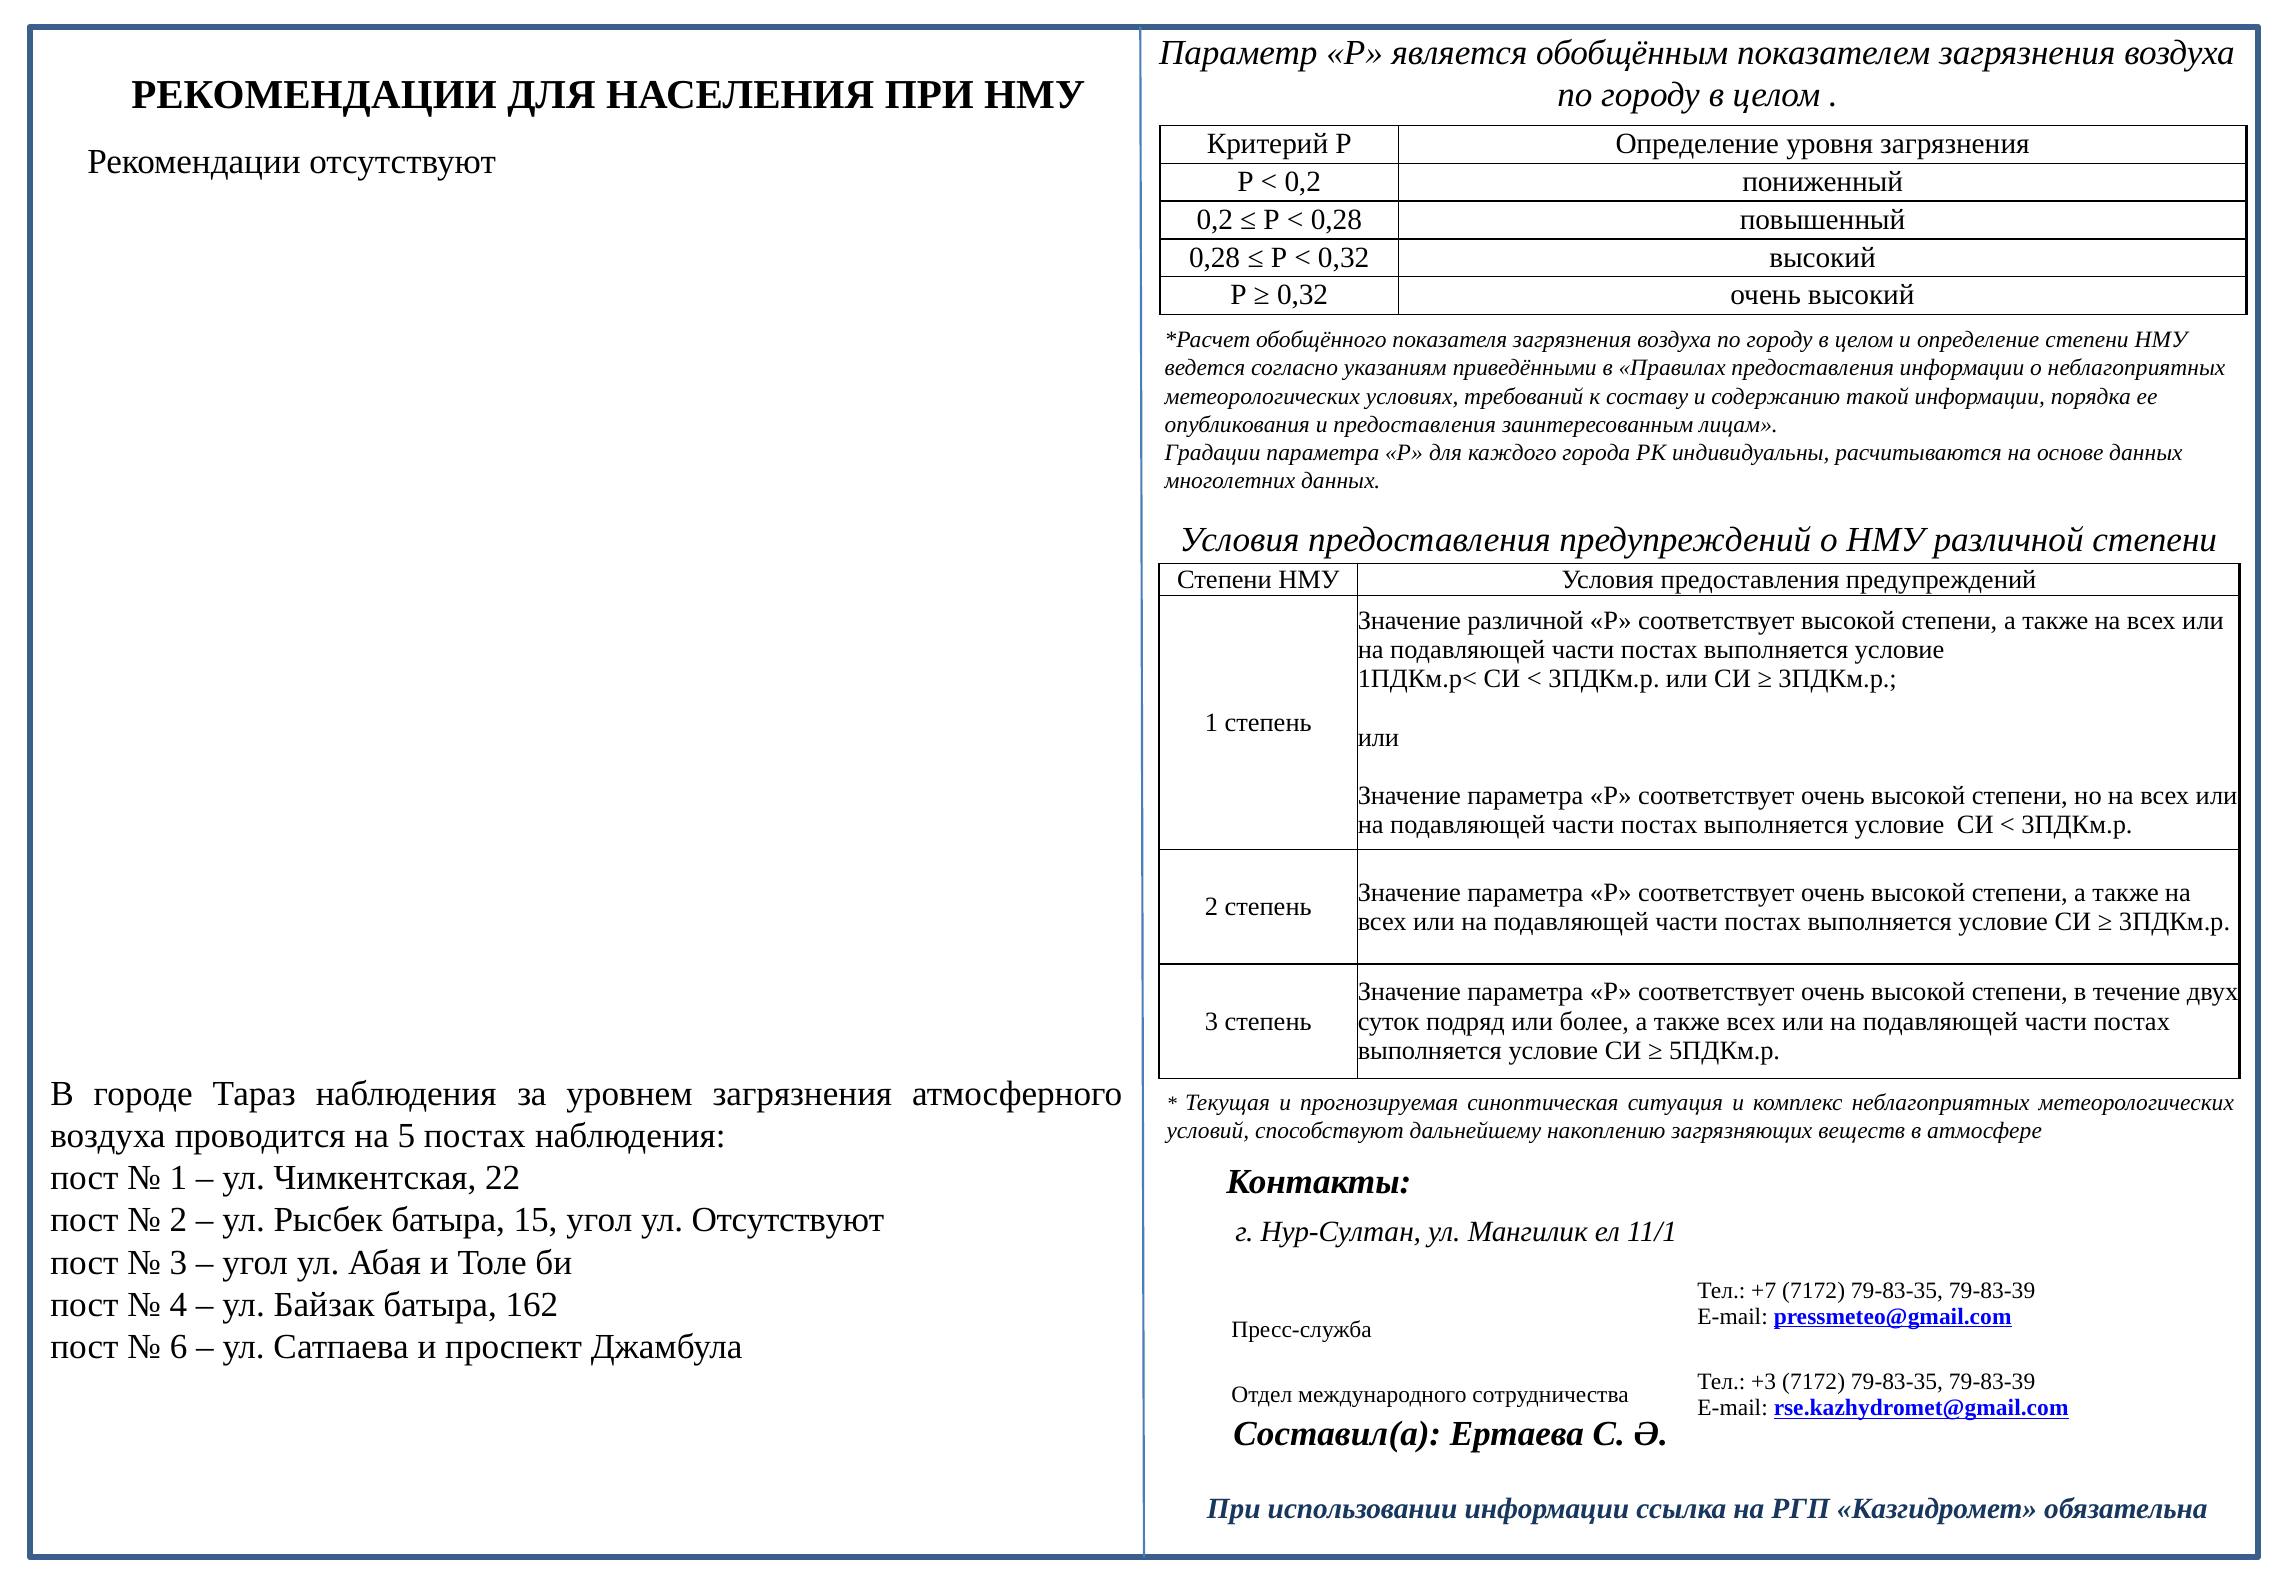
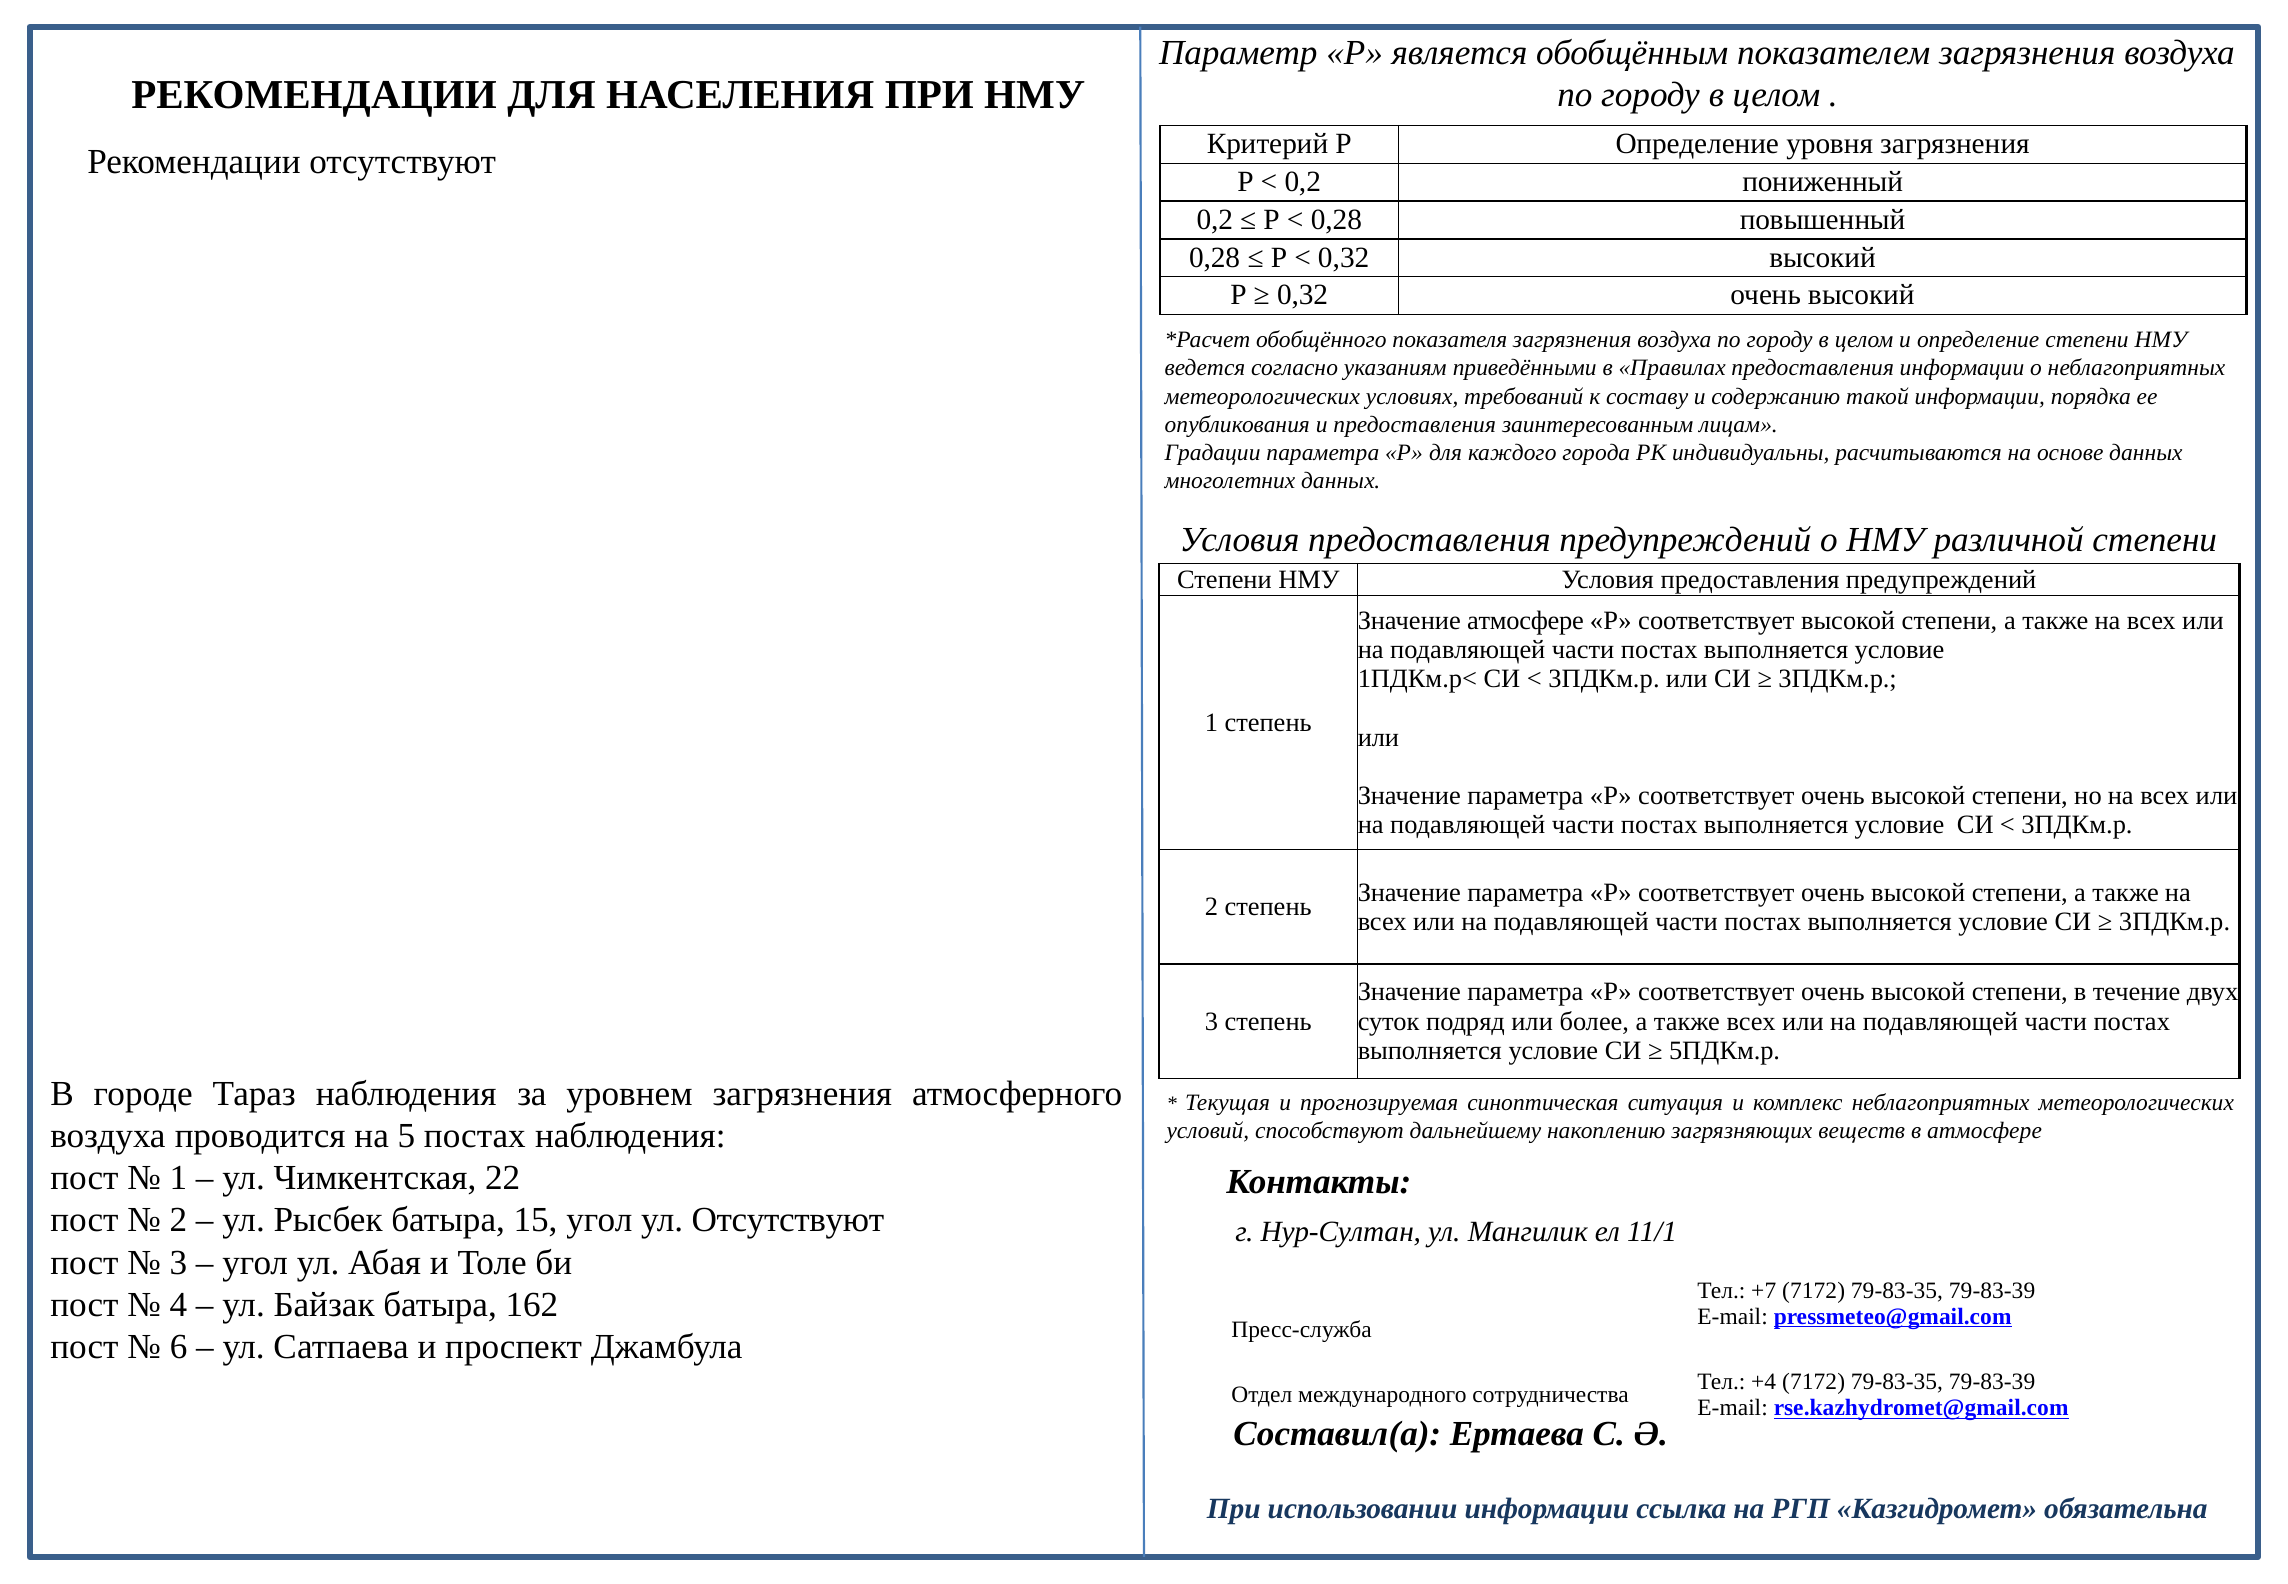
Значение различной: различной -> атмосфере
+3: +3 -> +4
